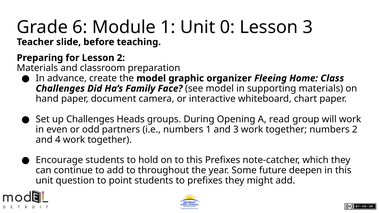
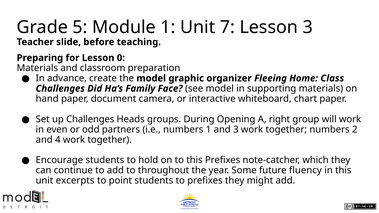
6: 6 -> 5
0: 0 -> 7
Lesson 2: 2 -> 0
read: read -> right
deepen: deepen -> fluency
question: question -> excerpts
